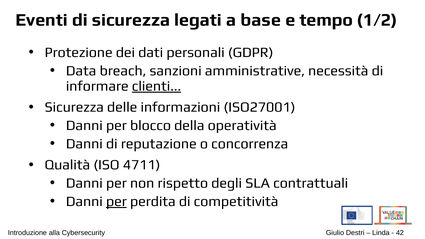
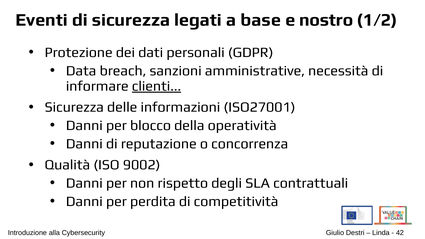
tempo: tempo -> nostro
4711: 4711 -> 9002
per at (116, 201) underline: present -> none
